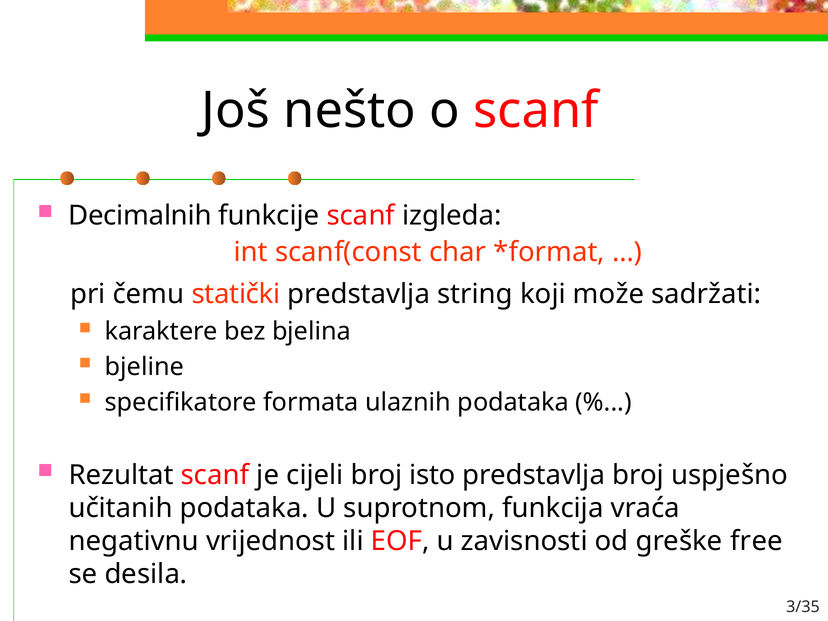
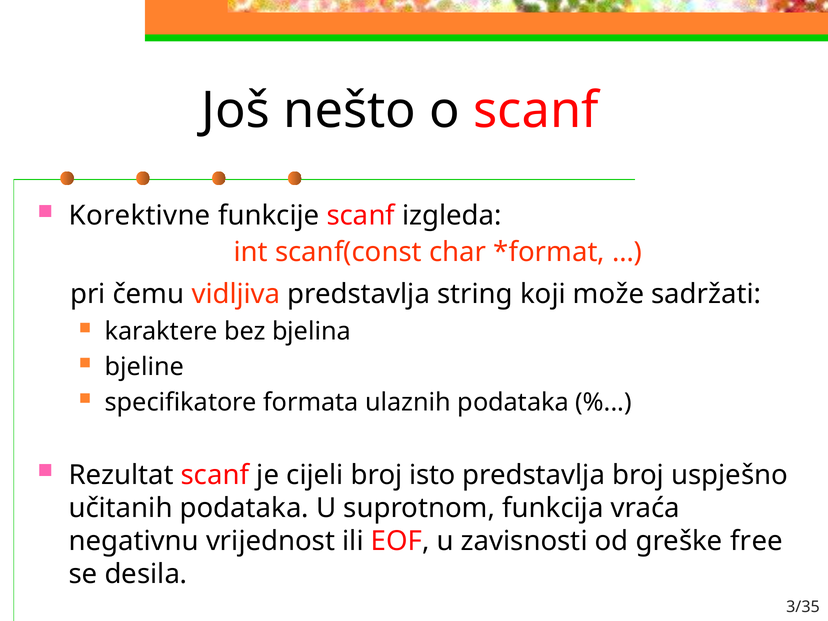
Decimalnih: Decimalnih -> Korektivne
statički: statički -> vidljiva
